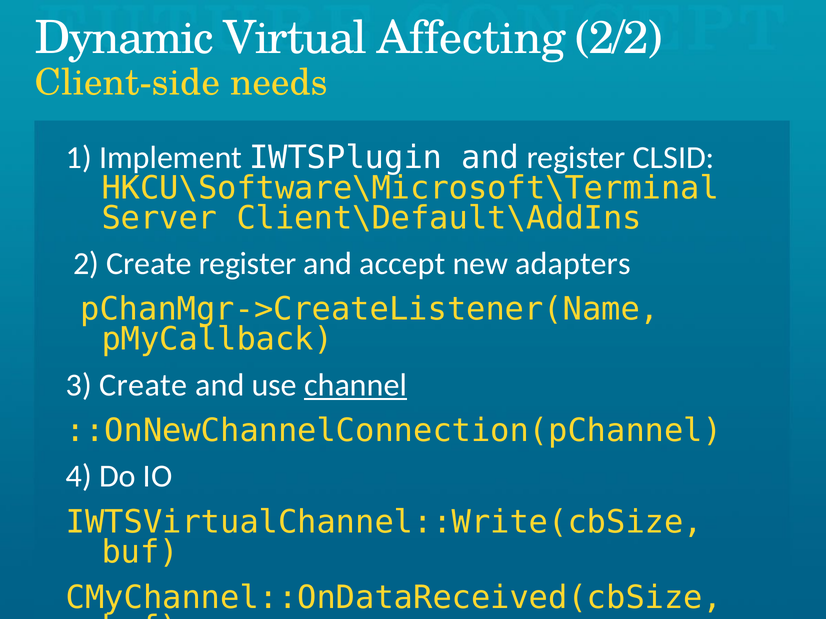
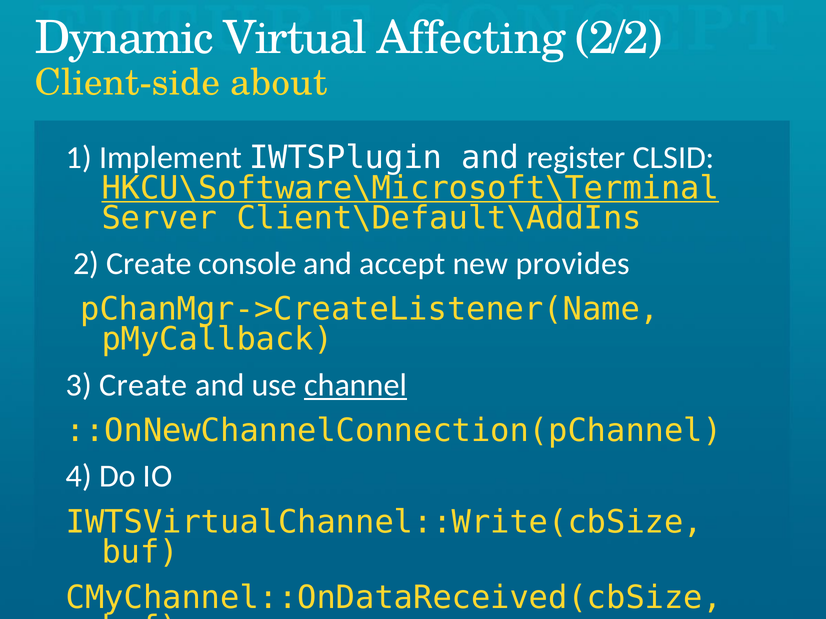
needs: needs -> about
HKCU\Software\Microsoft\Terminal underline: none -> present
Create register: register -> console
adapters: adapters -> provides
